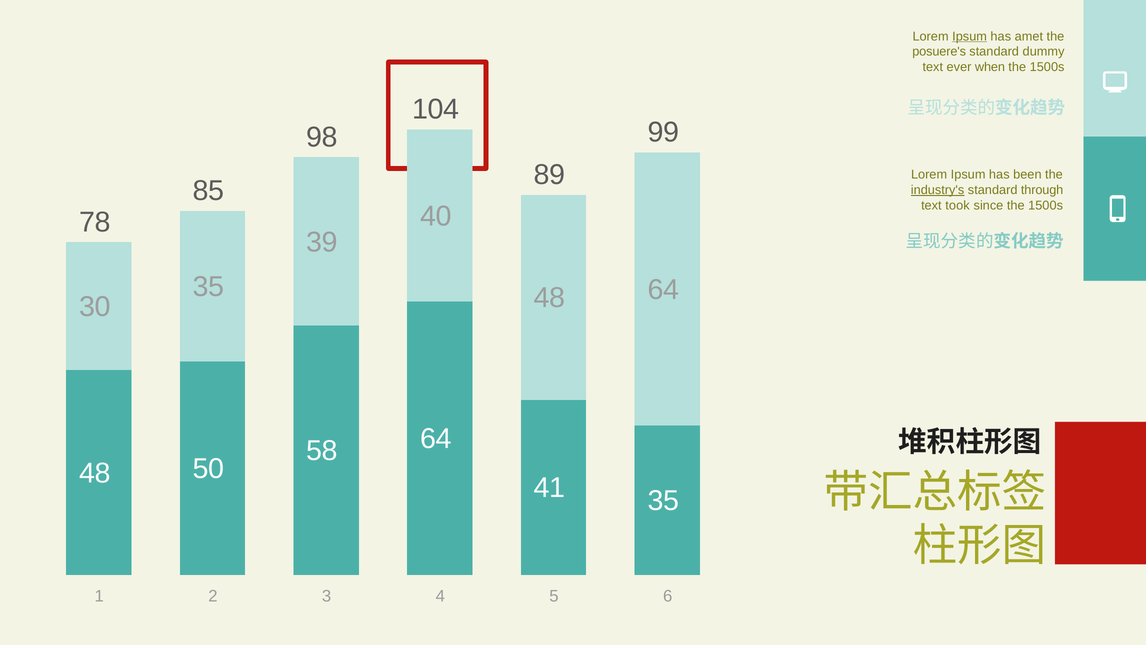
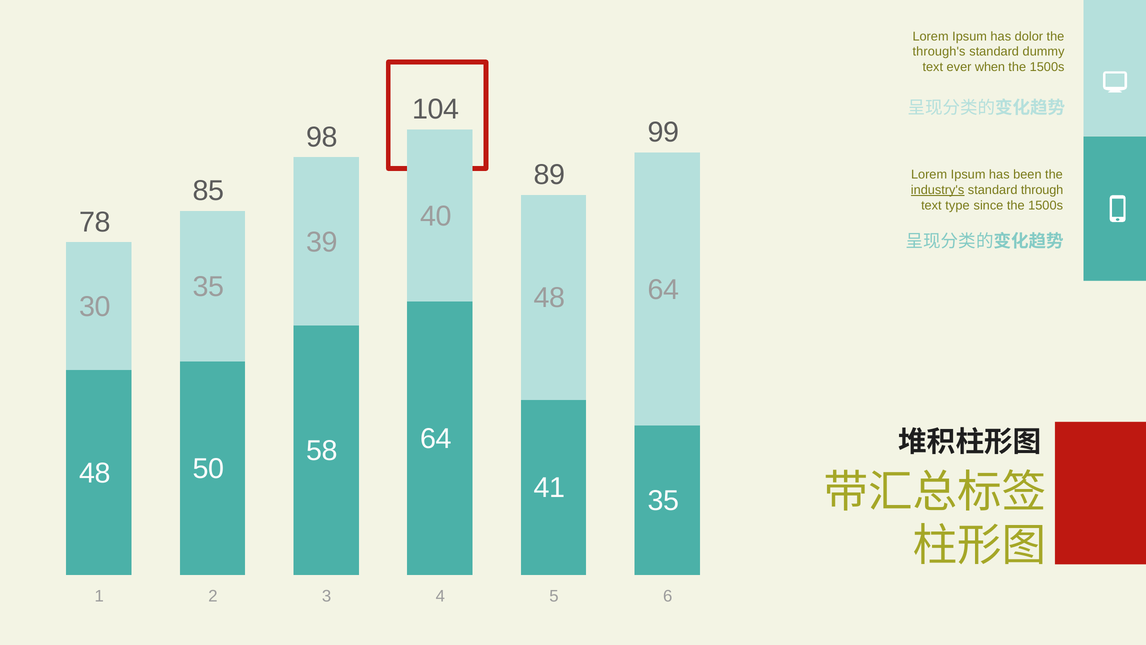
Ipsum at (970, 36) underline: present -> none
amet: amet -> dolor
posuere's: posuere's -> through's
took: took -> type
